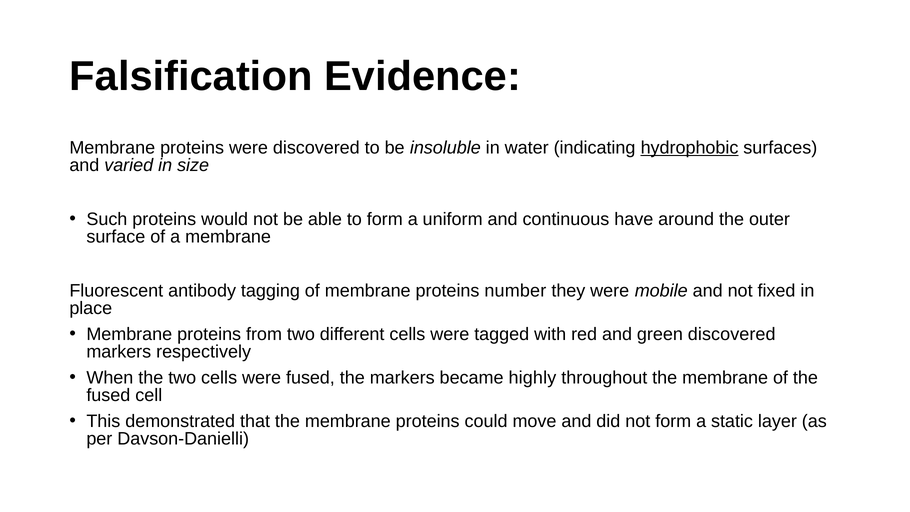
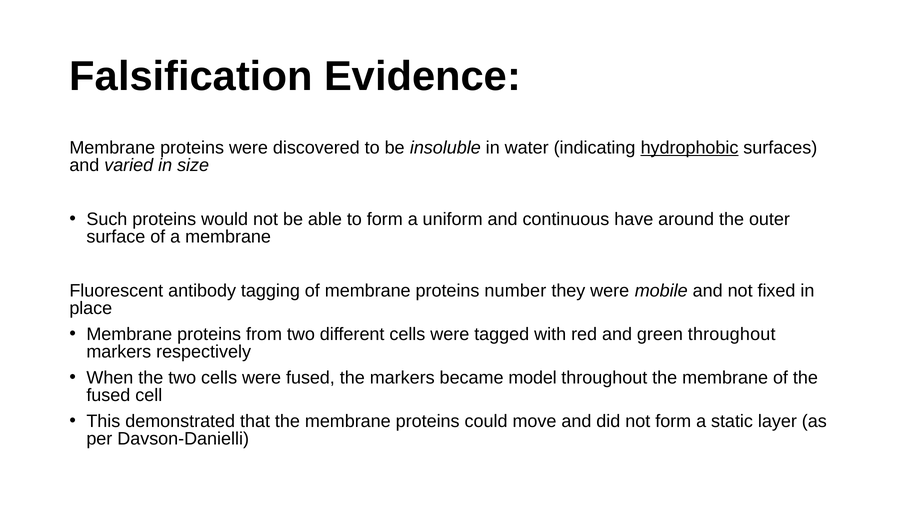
green discovered: discovered -> throughout
highly: highly -> model
